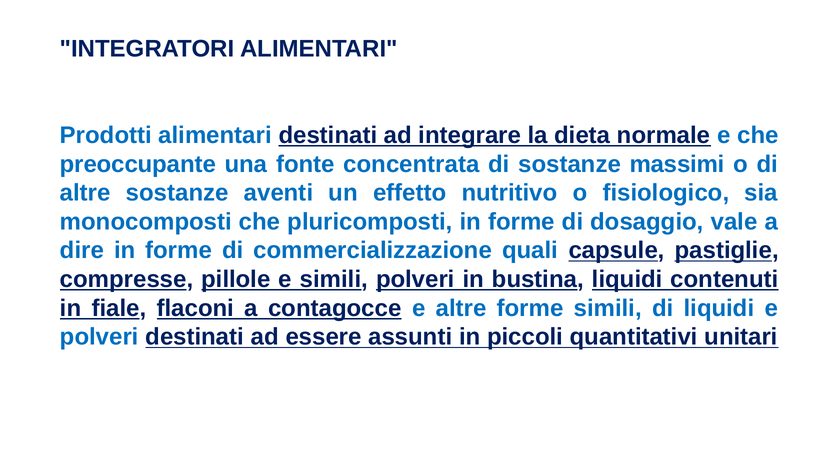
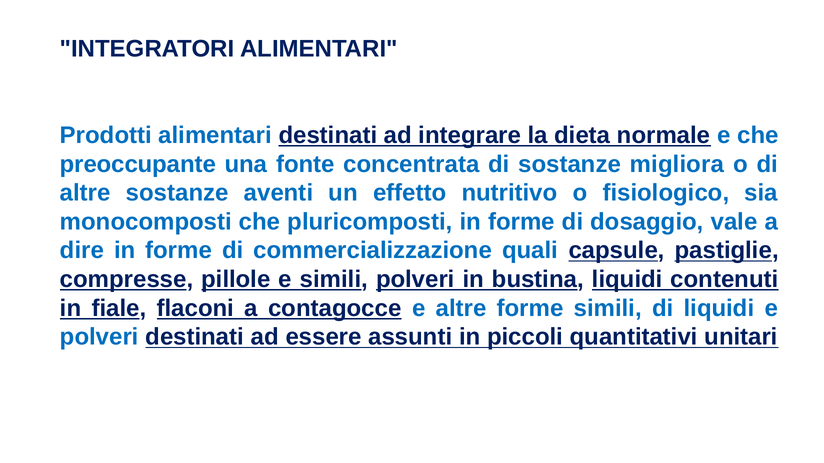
massimi: massimi -> migliora
